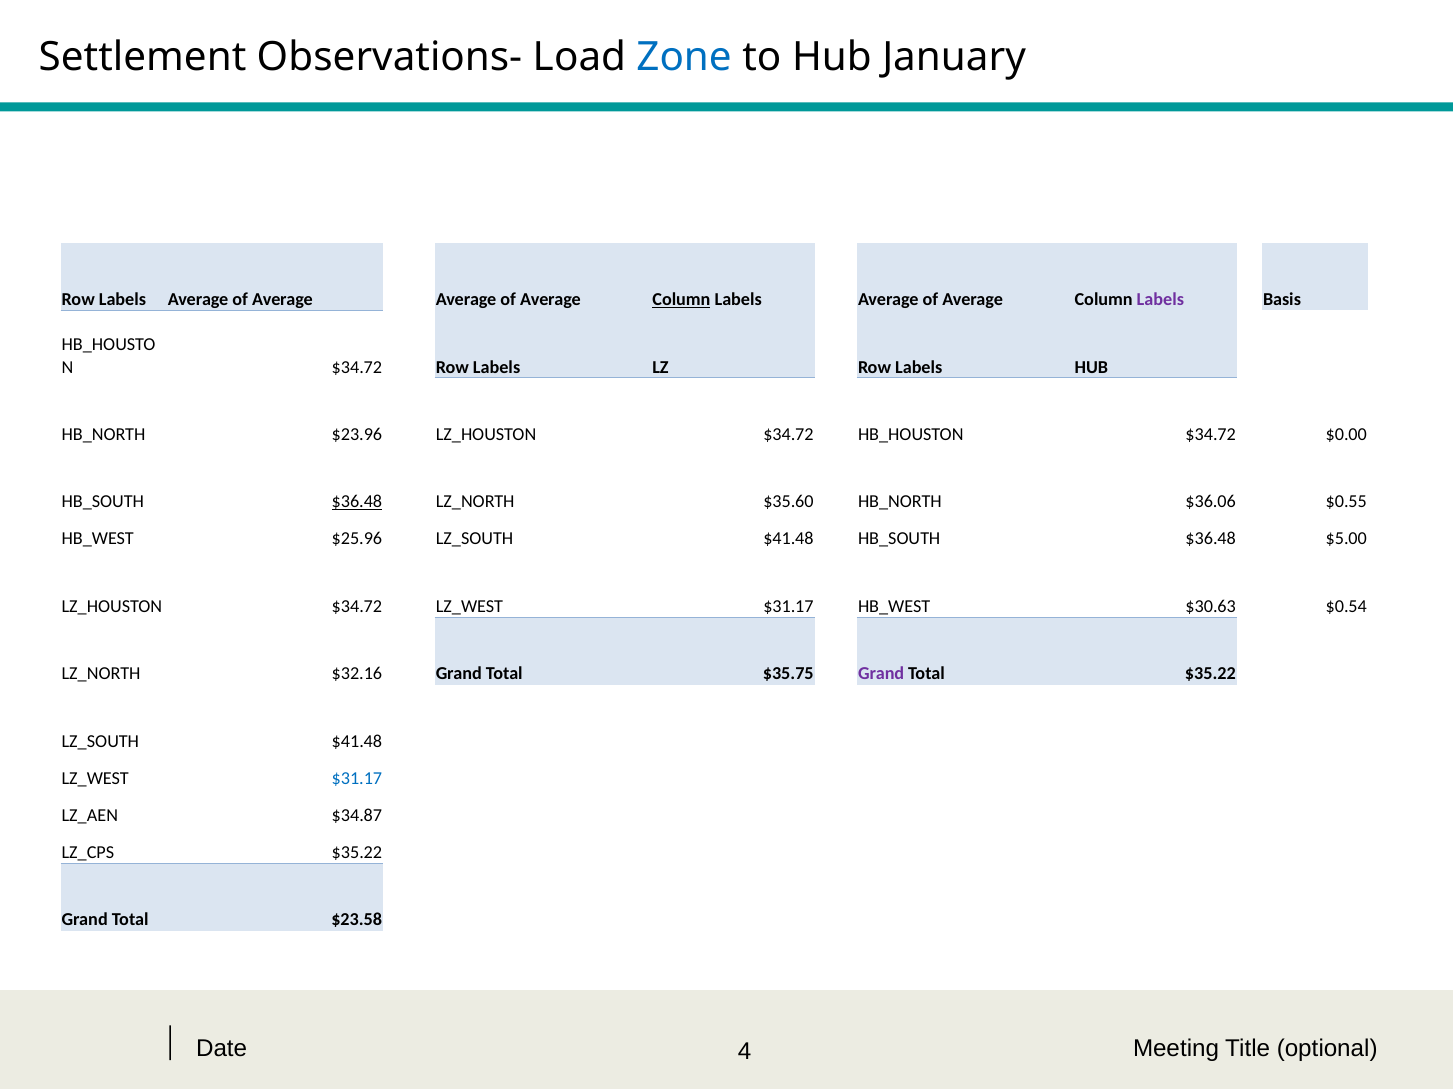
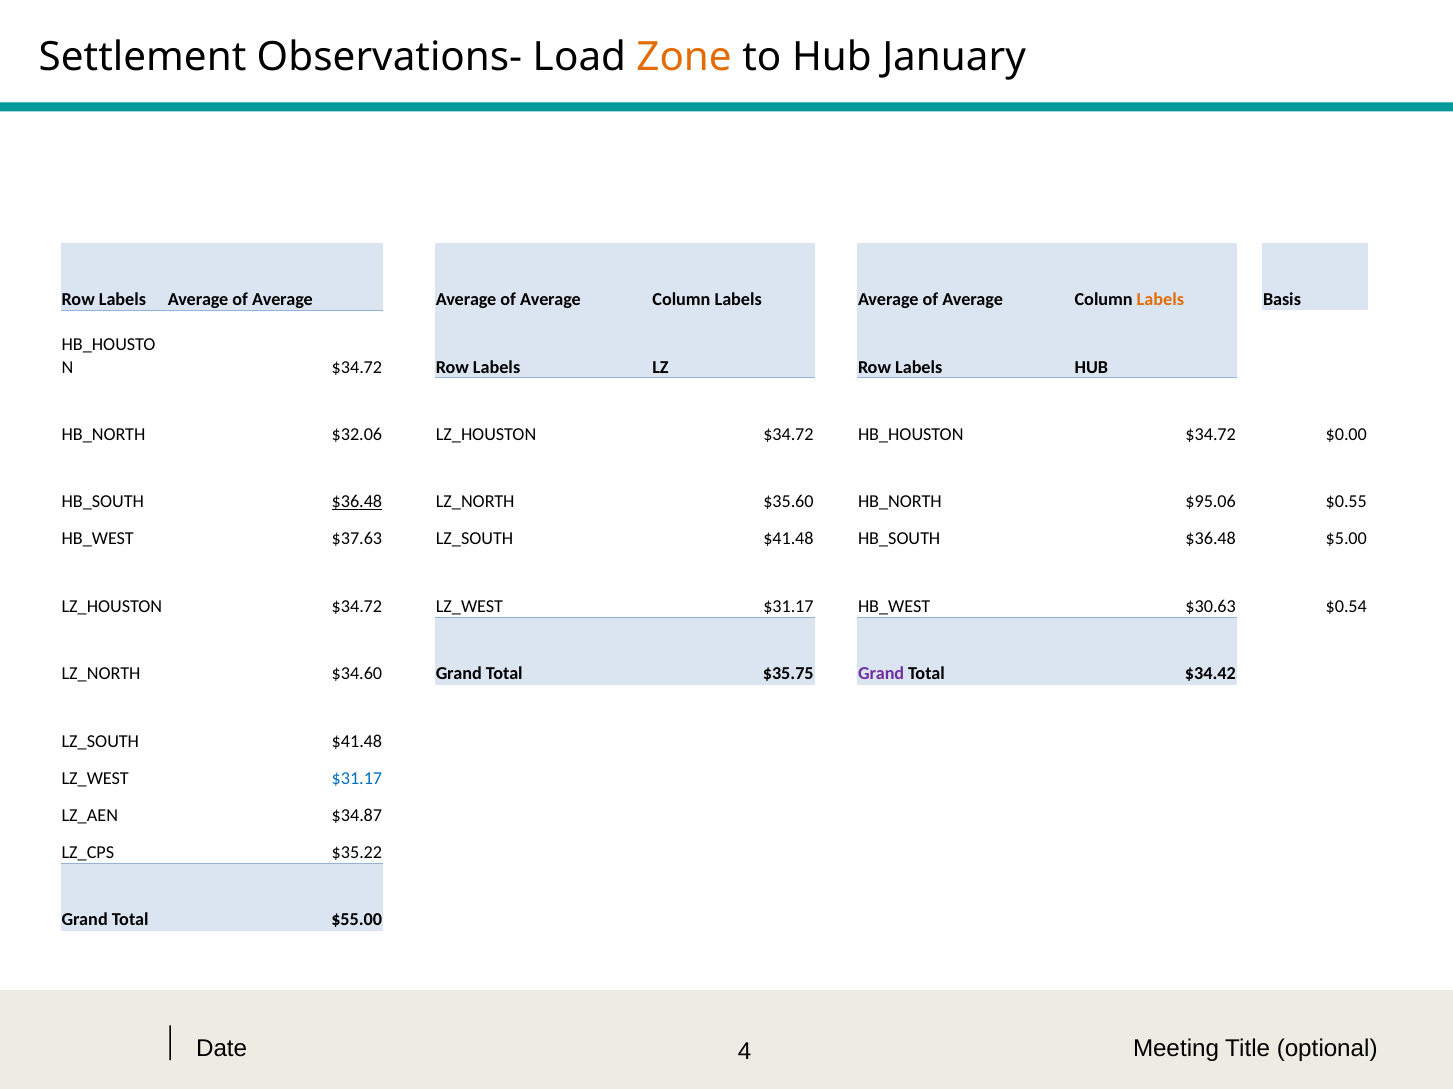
Zone colour: blue -> orange
Column at (681, 299) underline: present -> none
Labels at (1160, 299) colour: purple -> orange
$23.96: $23.96 -> $32.06
$36.06: $36.06 -> $95.06
$25.96: $25.96 -> $37.63
$32.16: $32.16 -> $34.60
Total $35.22: $35.22 -> $34.42
$23.58: $23.58 -> $55.00
